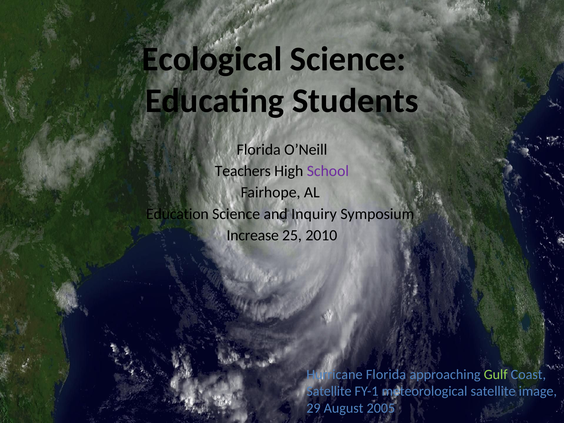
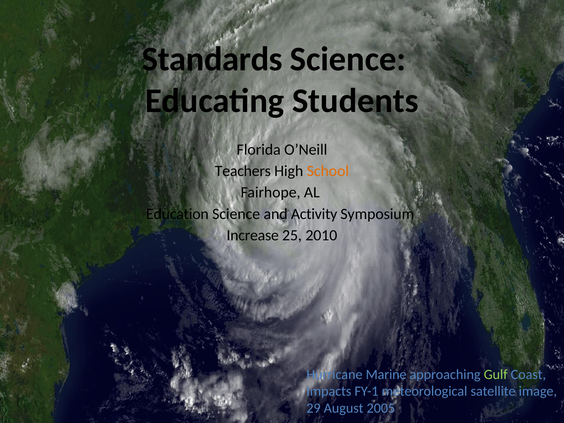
Ecological: Ecological -> Standards
School colour: purple -> orange
Inquiry: Inquiry -> Activity
Hurricane Florida: Florida -> Marine
Satellite at (329, 391): Satellite -> Impacts
